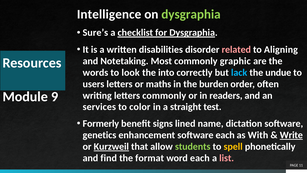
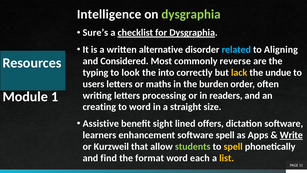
disabilities: disabilities -> alternative
related colour: pink -> light blue
Notetaking: Notetaking -> Considered
graphic: graphic -> reverse
words: words -> typing
lack colour: light blue -> yellow
9: 9 -> 1
letters commonly: commonly -> processing
services: services -> creating
to color: color -> word
test: test -> size
Formerly: Formerly -> Assistive
signs: signs -> sight
name: name -> offers
genetics: genetics -> learners
software each: each -> spell
With: With -> Apps
Kurzweil underline: present -> none
list colour: pink -> yellow
